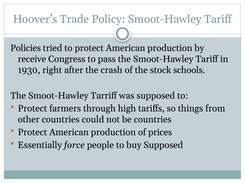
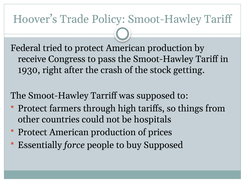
Policies: Policies -> Federal
schools: schools -> getting
be countries: countries -> hospitals
